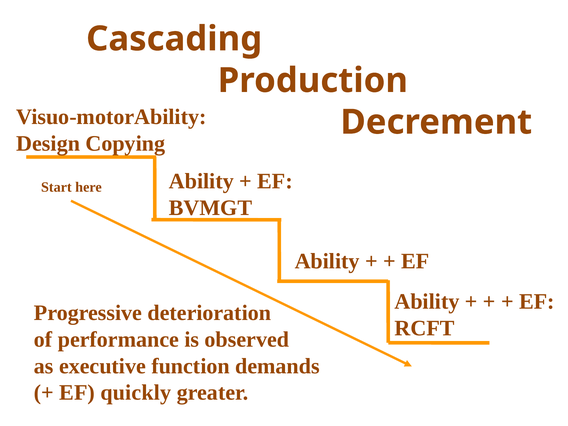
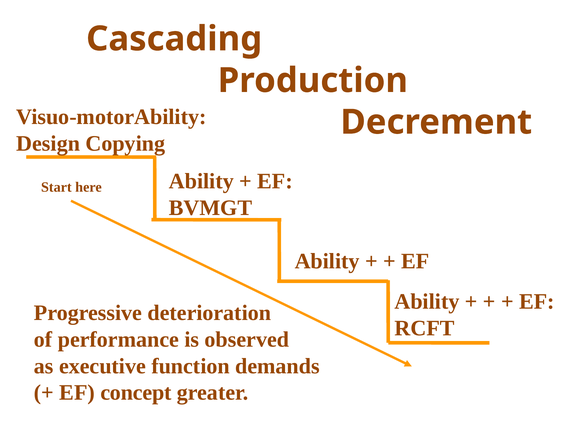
quickly: quickly -> concept
